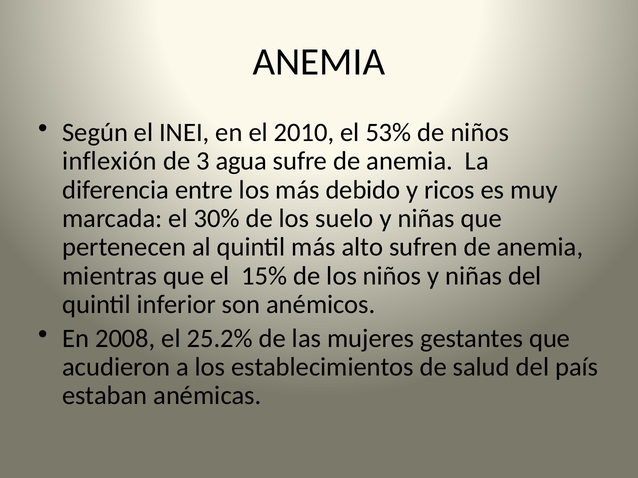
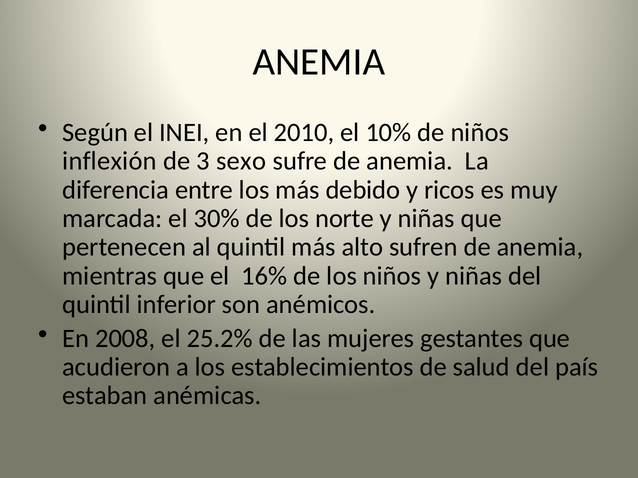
53%: 53% -> 10%
agua: agua -> sexo
suelo: suelo -> norte
15%: 15% -> 16%
